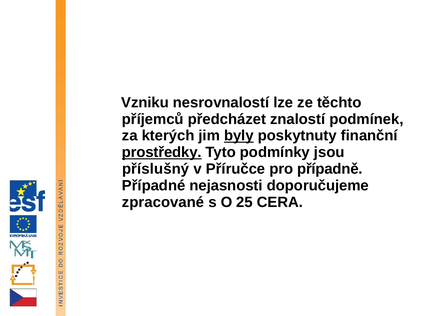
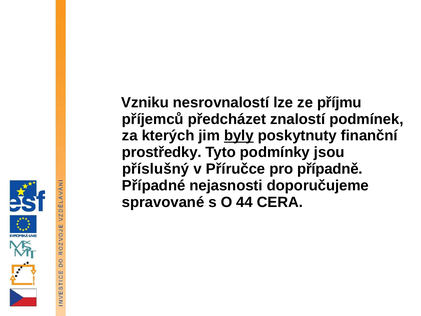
těchto: těchto -> příjmu
prostředky underline: present -> none
zpracované: zpracované -> spravované
25: 25 -> 44
